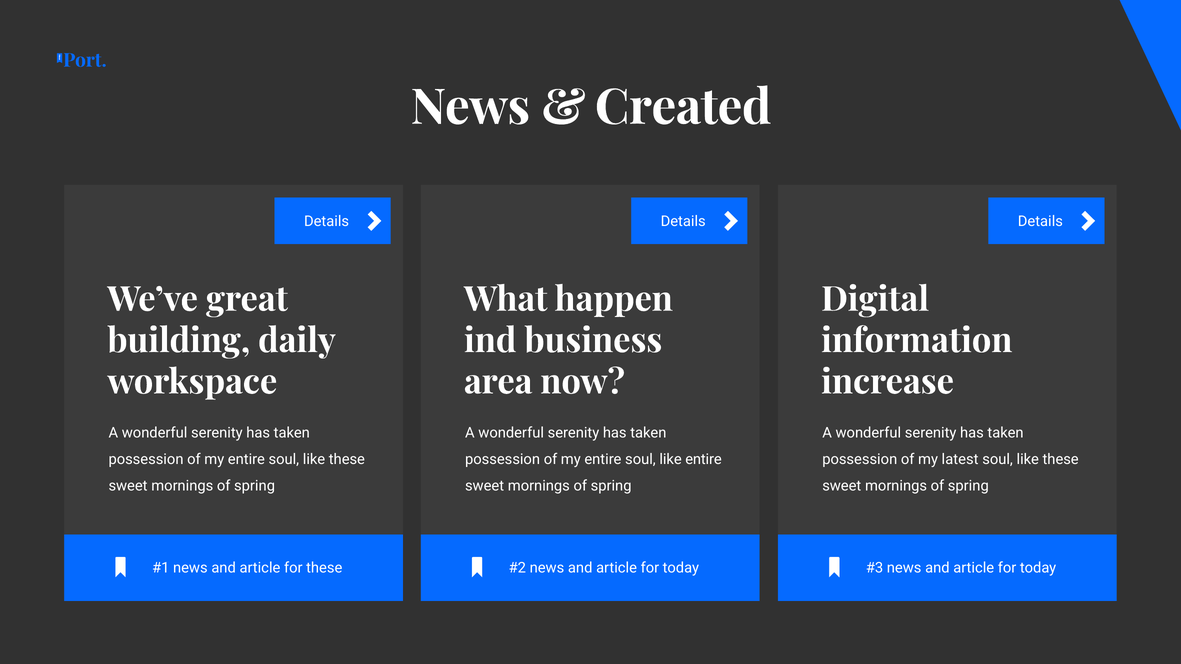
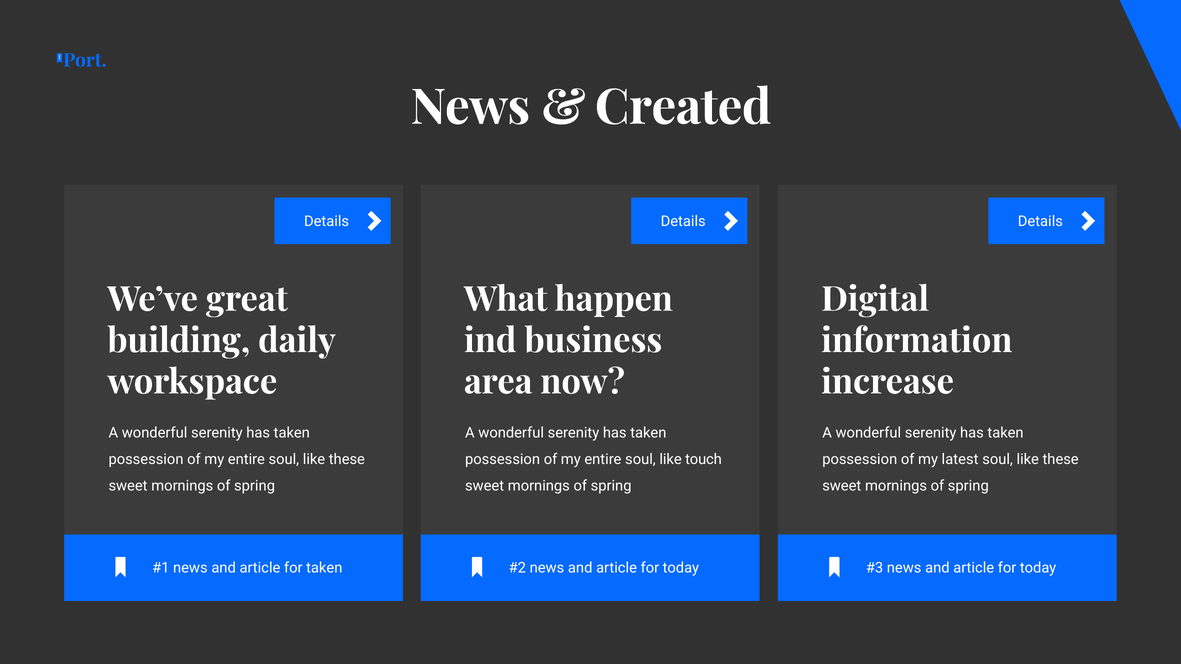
like entire: entire -> touch
for these: these -> taken
